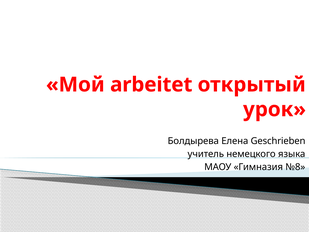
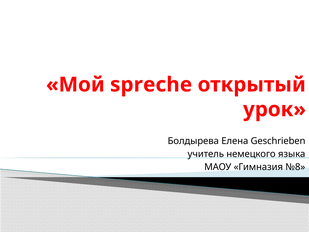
arbeitet: arbeitet -> spreche
